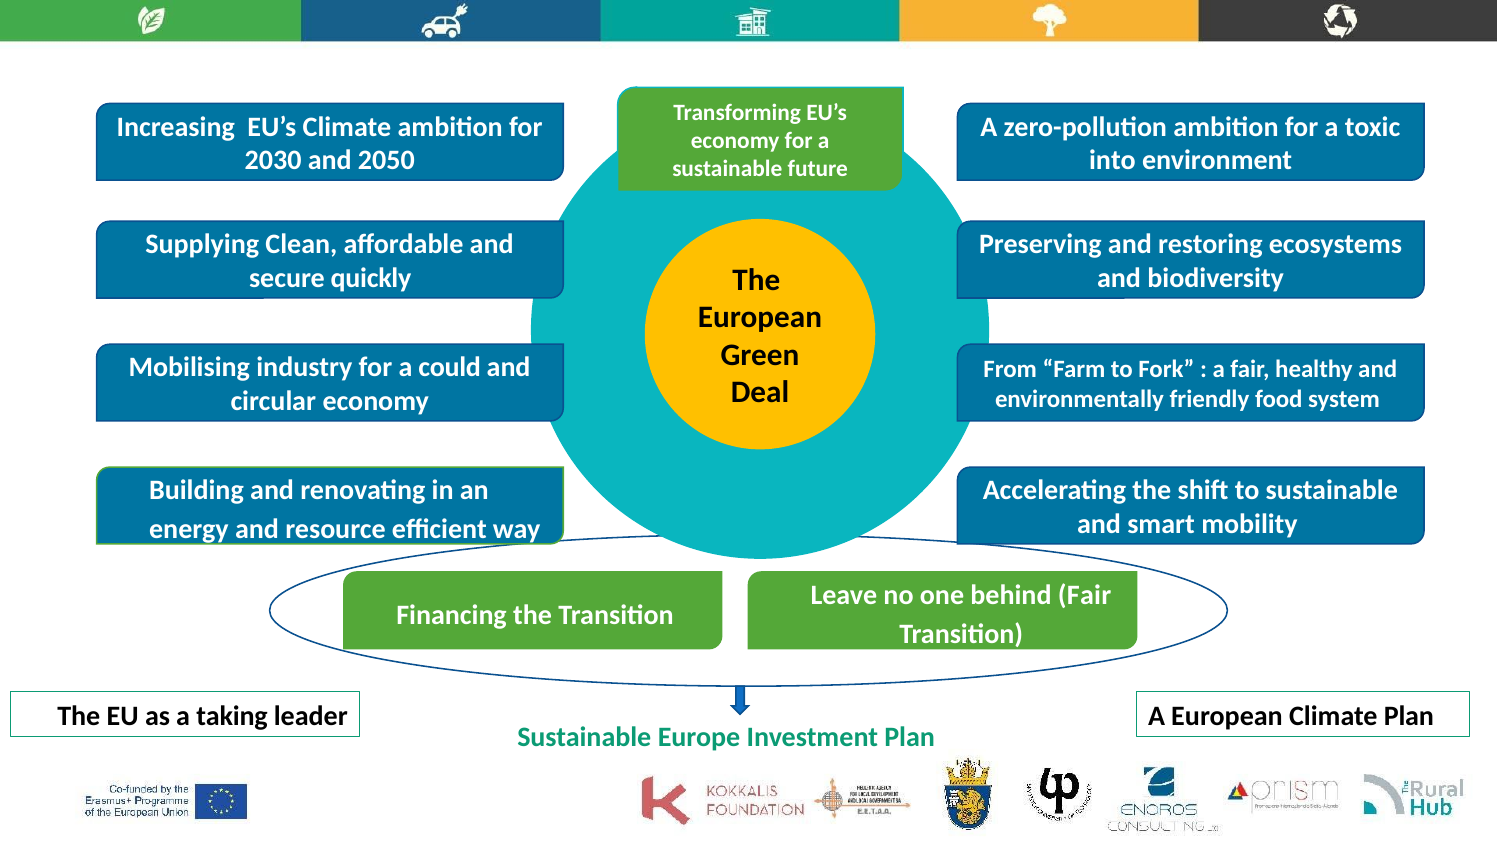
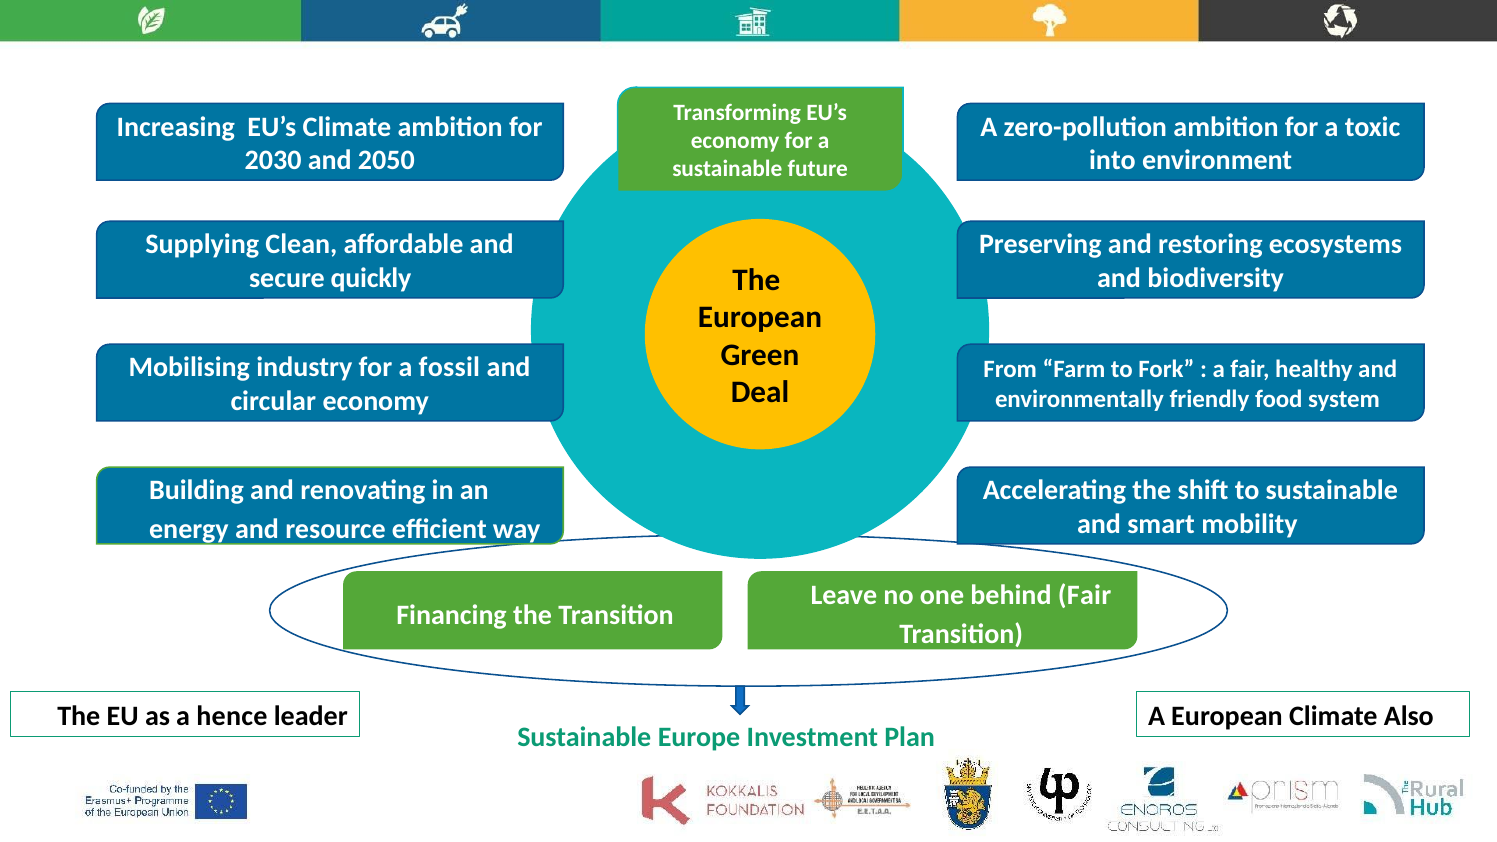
could: could -> fossil
taking: taking -> hence
Climate Plan: Plan -> Also
